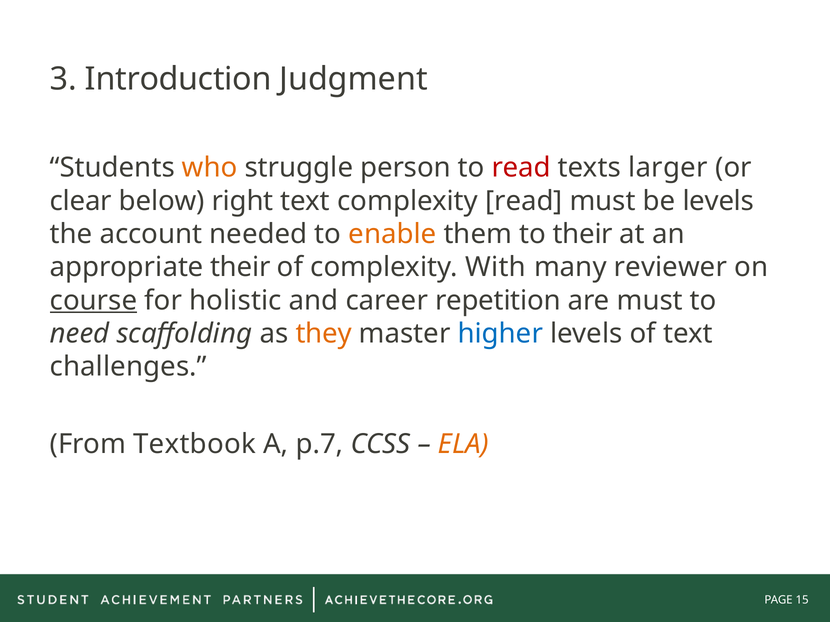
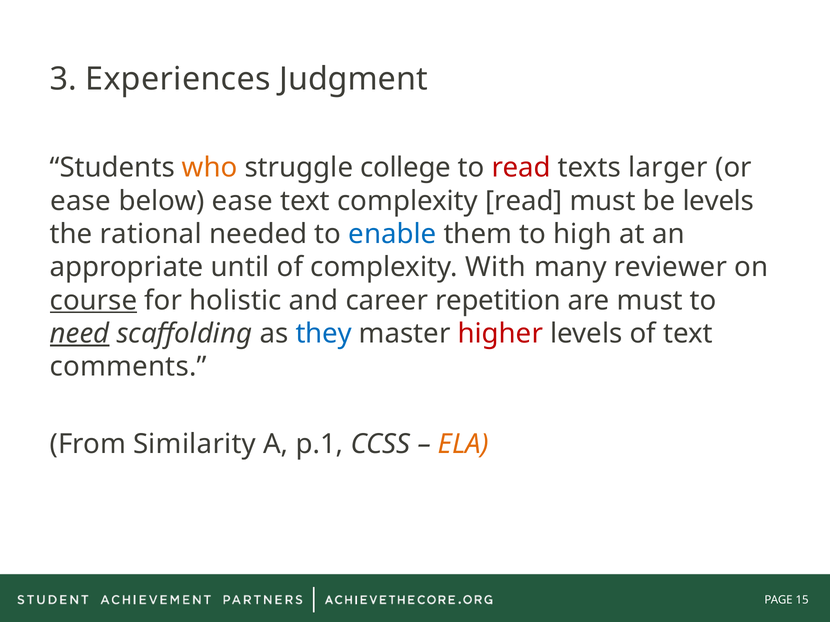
Introduction: Introduction -> Experiences
person: person -> college
clear at (81, 201): clear -> ease
below right: right -> ease
account: account -> rational
enable colour: orange -> blue
to their: their -> high
appropriate their: their -> until
need underline: none -> present
they colour: orange -> blue
higher colour: blue -> red
challenges: challenges -> comments
Textbook: Textbook -> Similarity
p.7: p.7 -> p.1
